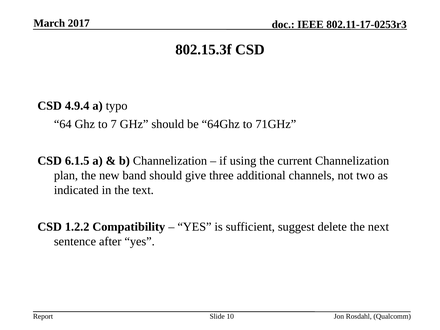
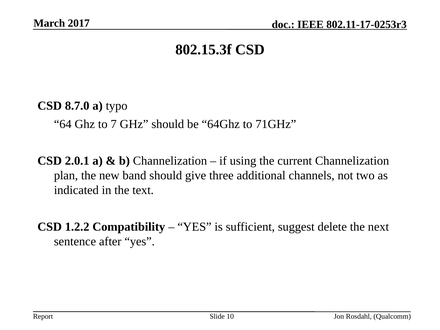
4.9.4: 4.9.4 -> 8.7.0
6.1.5: 6.1.5 -> 2.0.1
